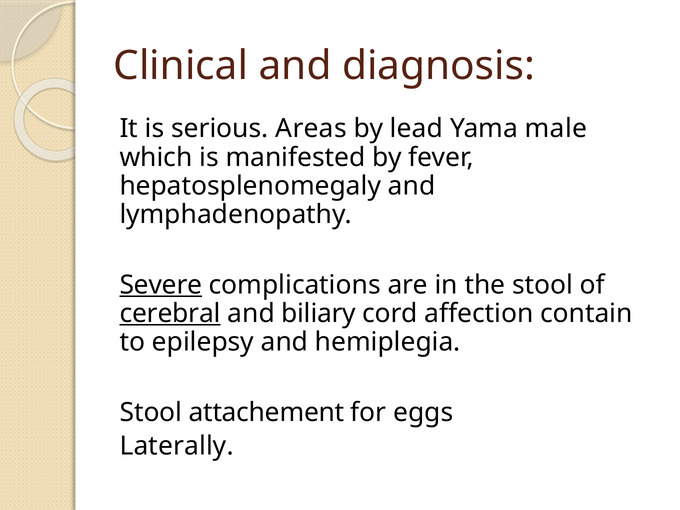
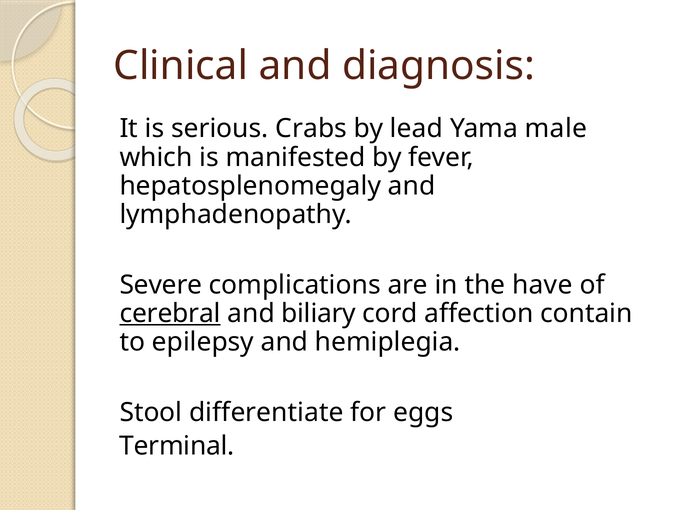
Areas: Areas -> Crabs
Severe underline: present -> none
the stool: stool -> have
attachement: attachement -> differentiate
Laterally: Laterally -> Terminal
